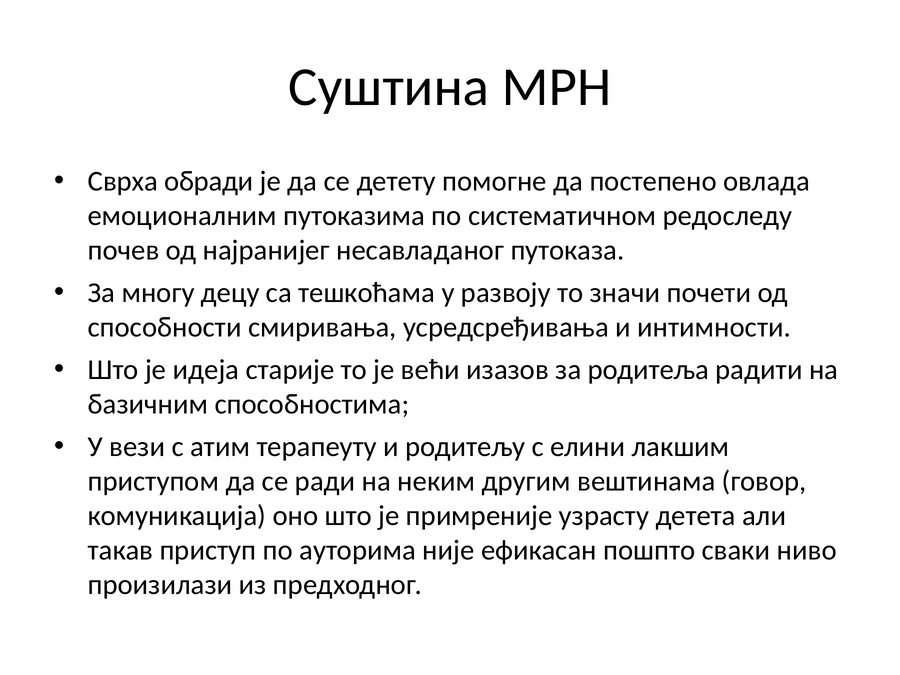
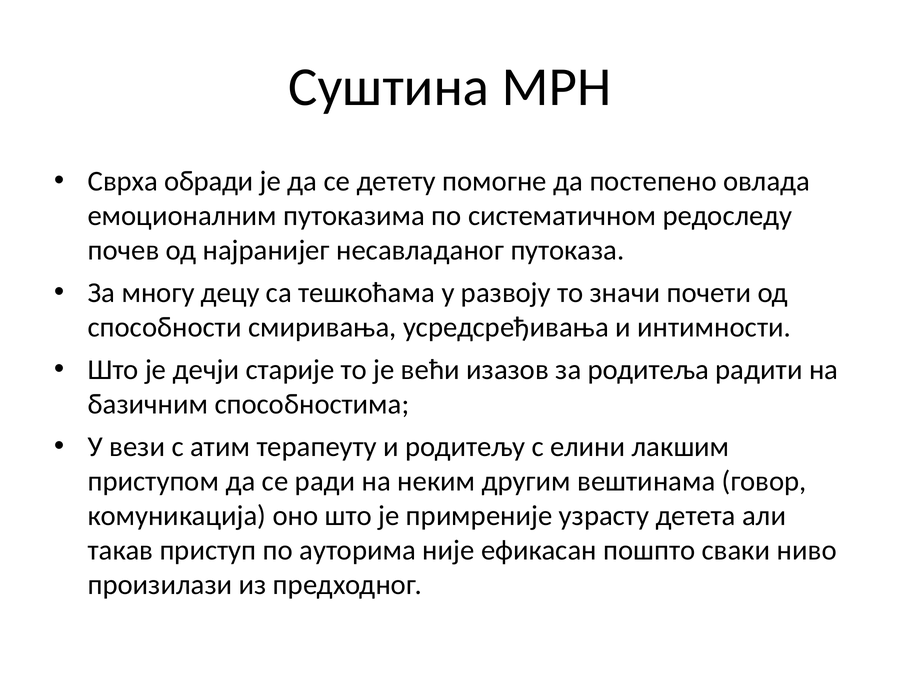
идеја: идеја -> дечји
